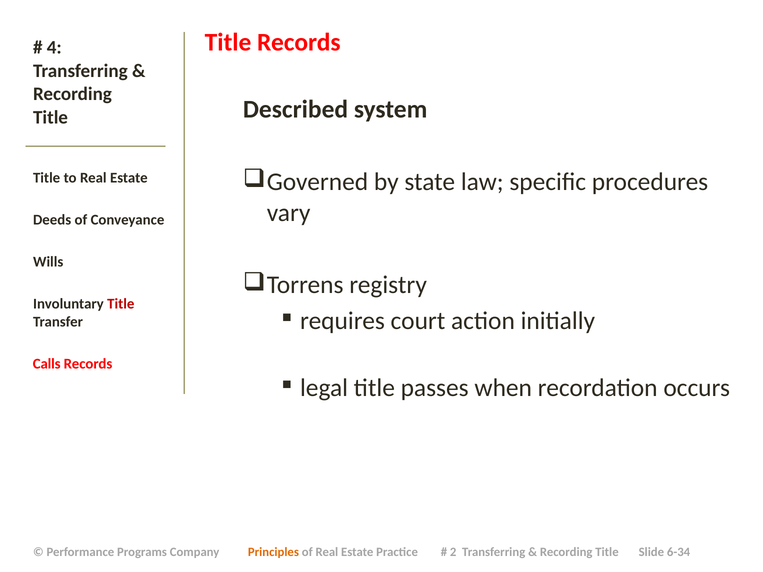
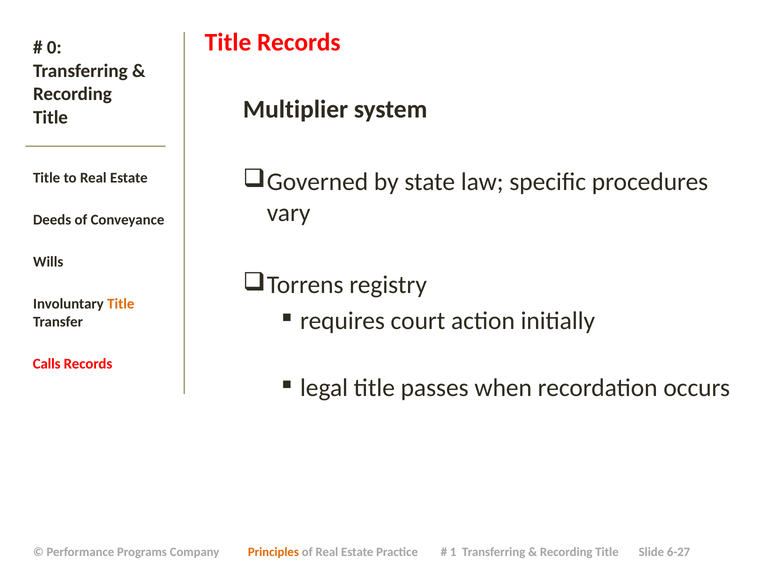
4: 4 -> 0
Described: Described -> Multiplier
Title at (121, 304) colour: red -> orange
2: 2 -> 1
6-34: 6-34 -> 6-27
